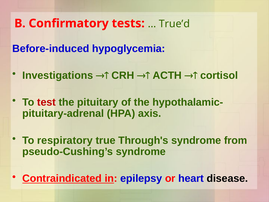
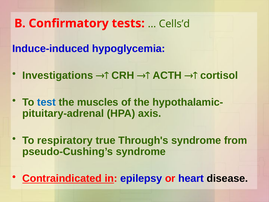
True’d: True’d -> Cells’d
Before-induced: Before-induced -> Induce-induced
test colour: red -> blue
pituitary: pituitary -> muscles
